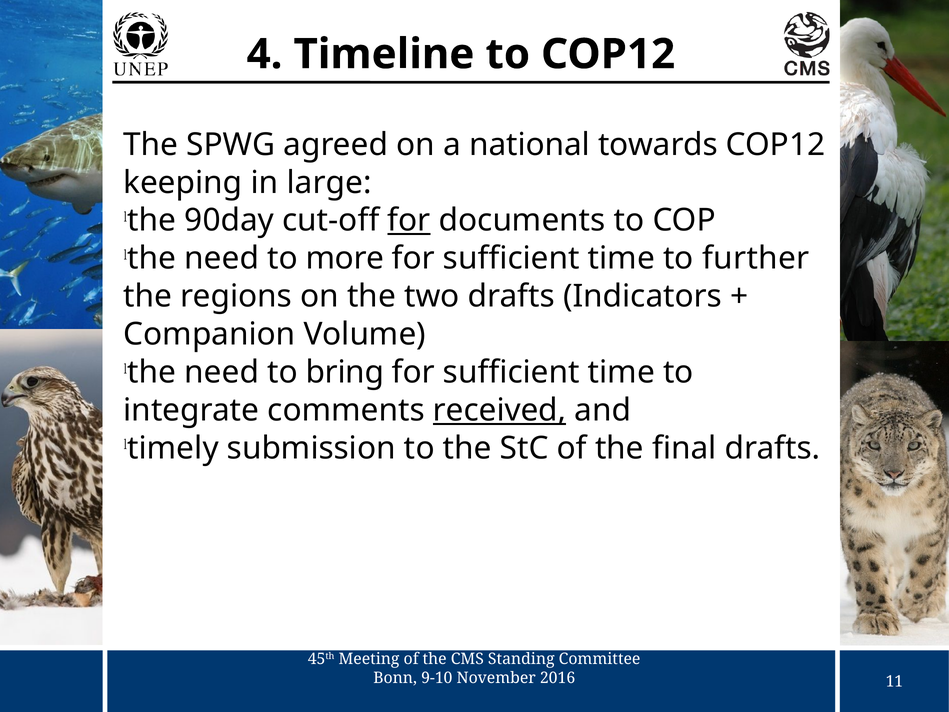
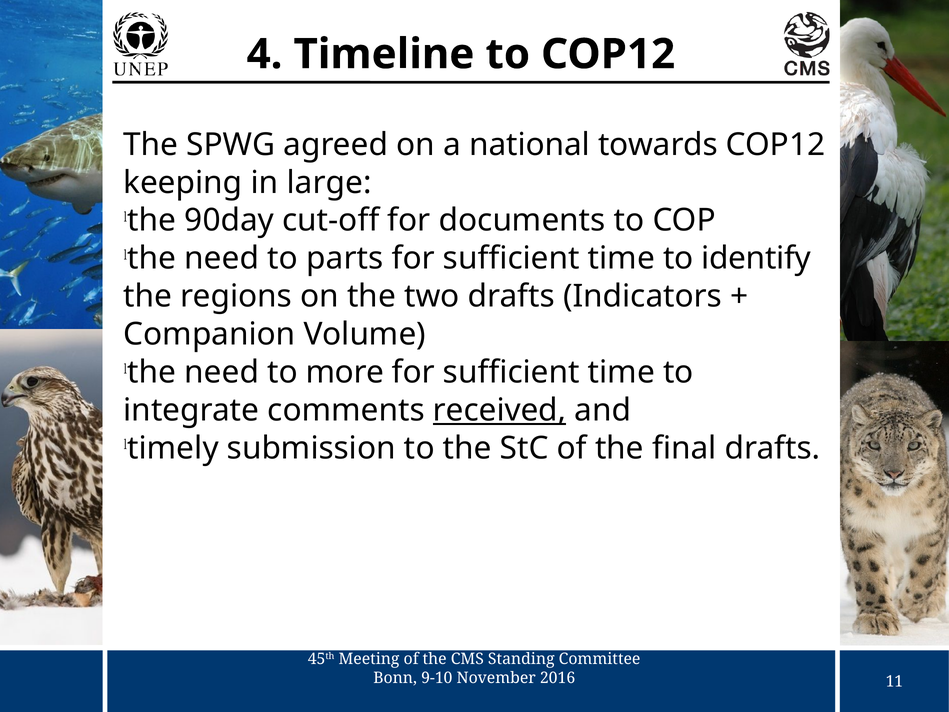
for at (409, 220) underline: present -> none
more: more -> parts
further: further -> identify
bring: bring -> more
